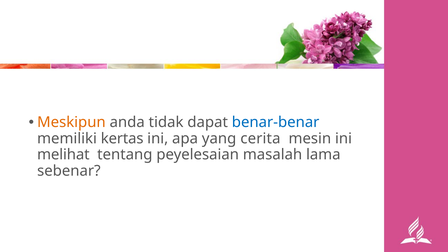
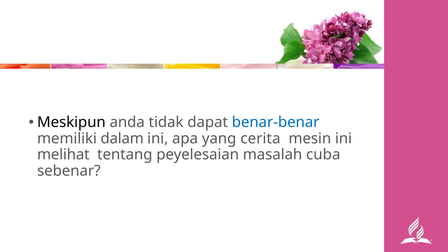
Meskipun colour: orange -> black
kertas: kertas -> dalam
lama: lama -> cuba
